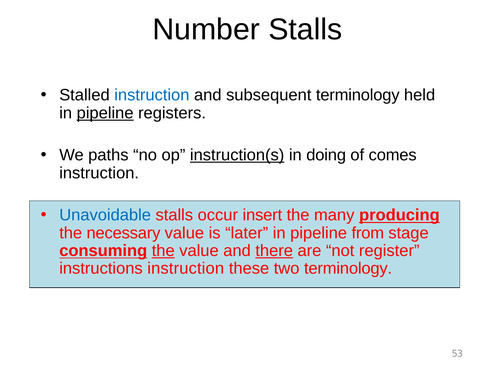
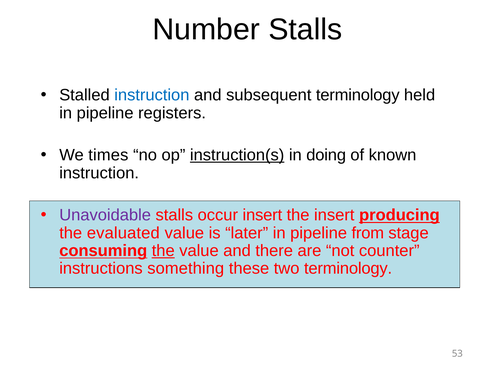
pipeline at (105, 113) underline: present -> none
paths: paths -> times
comes: comes -> known
Unavoidable colour: blue -> purple
the many: many -> insert
necessary: necessary -> evaluated
there underline: present -> none
register: register -> counter
instructions instruction: instruction -> something
